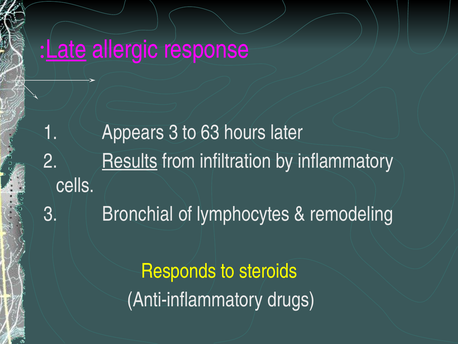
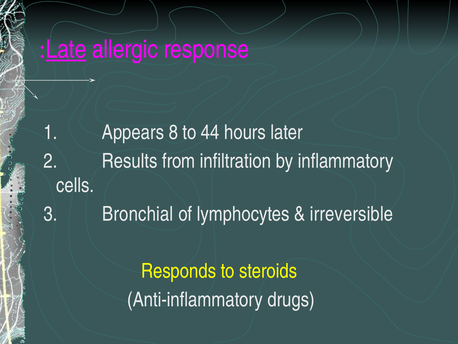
Appears 3: 3 -> 8
63: 63 -> 44
Results underline: present -> none
remodeling: remodeling -> irreversible
